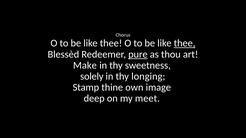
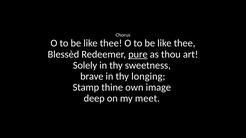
thee at (185, 43) underline: present -> none
Make: Make -> Solely
solely: solely -> brave
